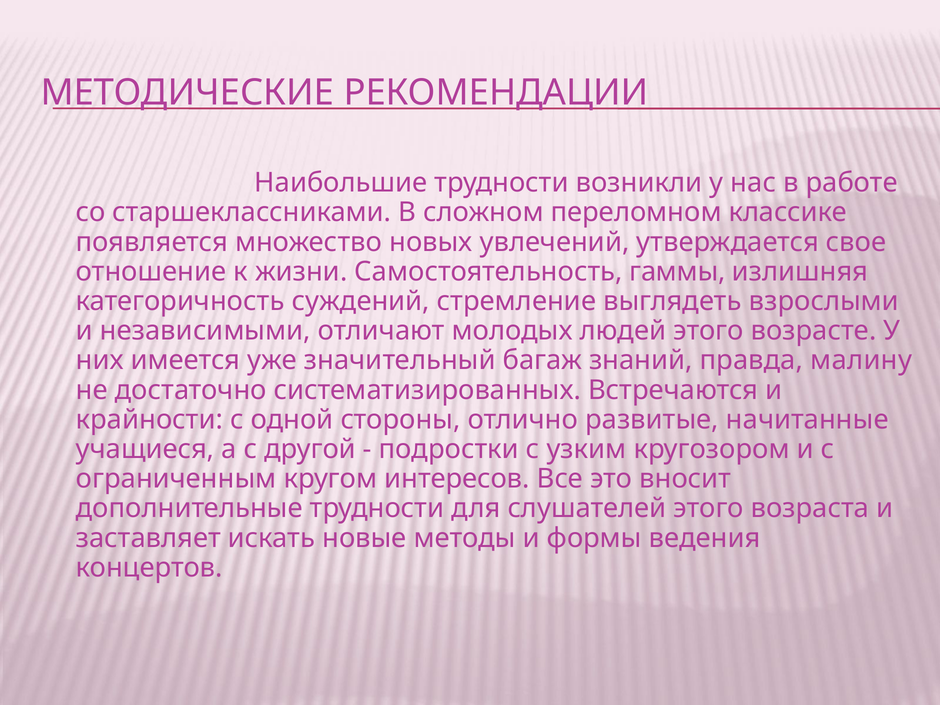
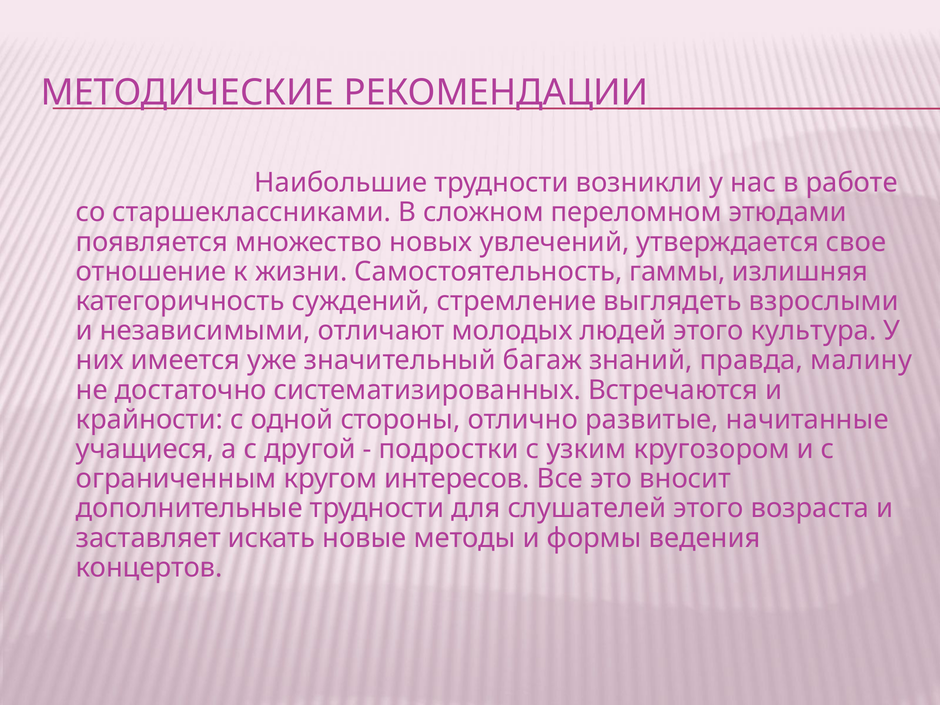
классике: классике -> этюдами
возрасте: возрасте -> культура
